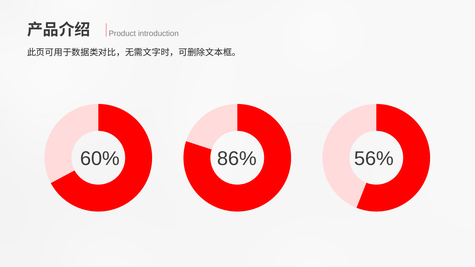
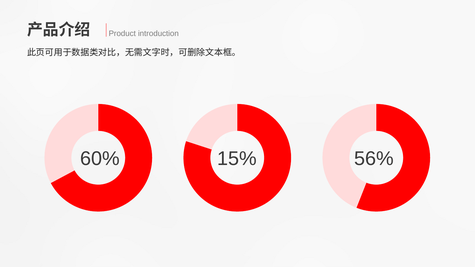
86%: 86% -> 15%
